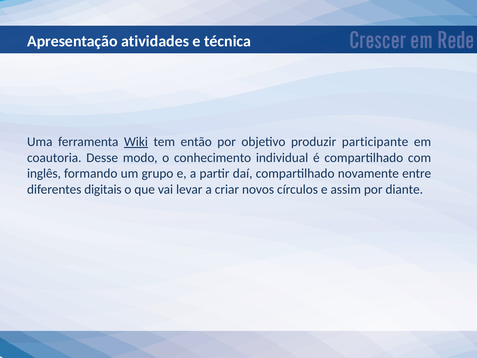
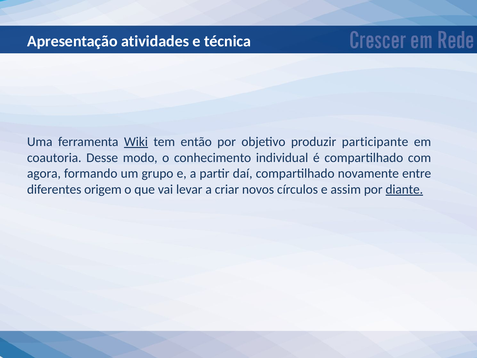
inglês: inglês -> agora
digitais: digitais -> origem
diante underline: none -> present
